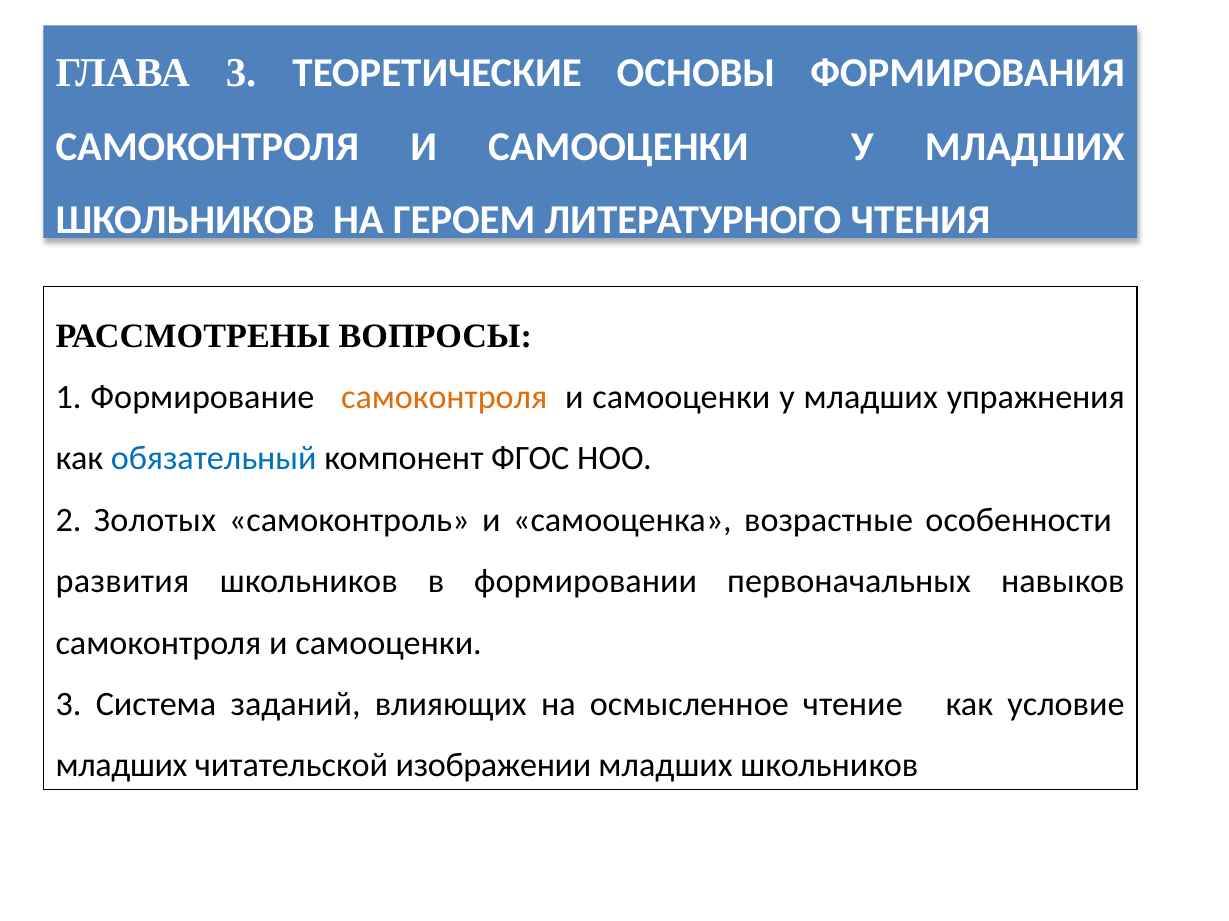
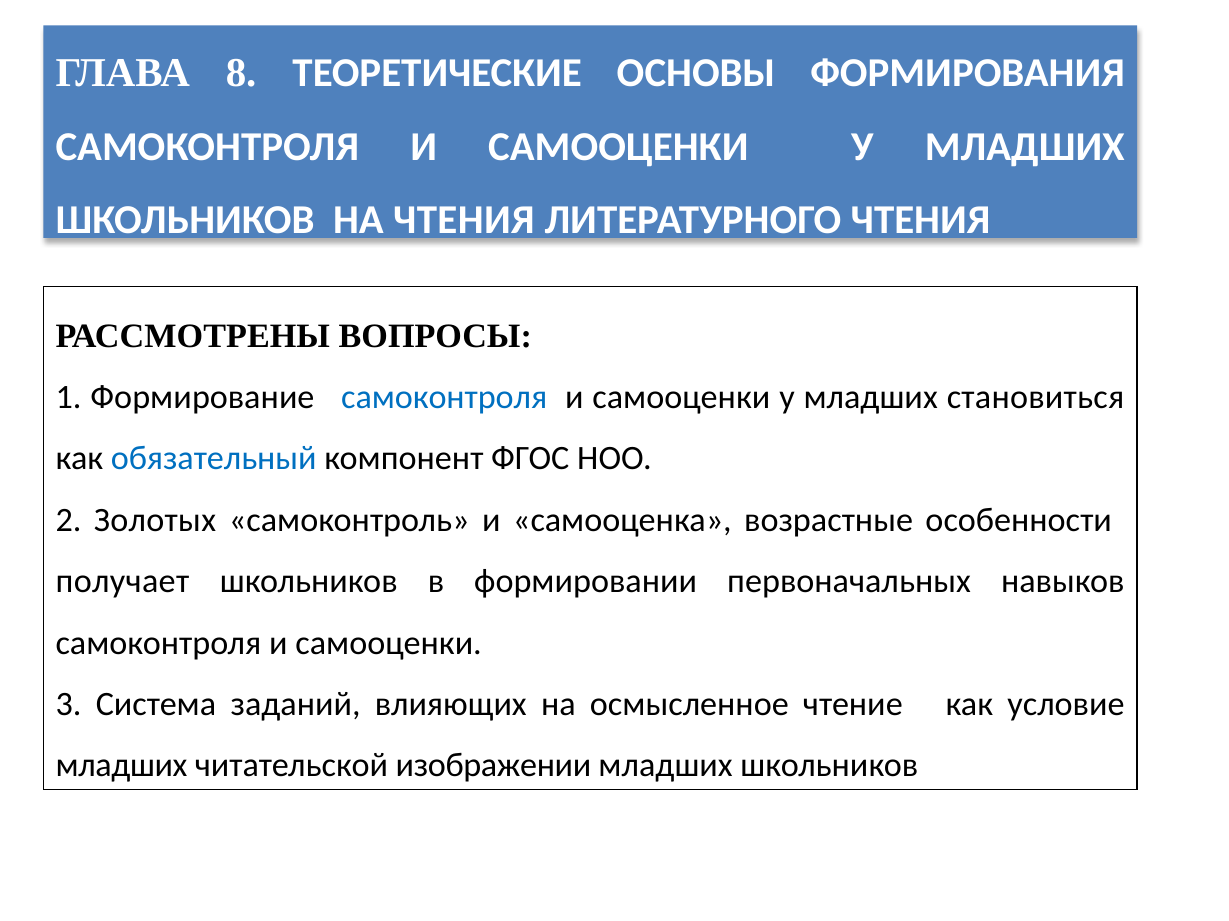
ГЛАВА 3: 3 -> 8
НА ГЕРОЕМ: ГЕРОЕМ -> ЧТЕНИЯ
самоконтроля at (444, 398) colour: orange -> blue
упражнения: упражнения -> становиться
развития: развития -> получает
